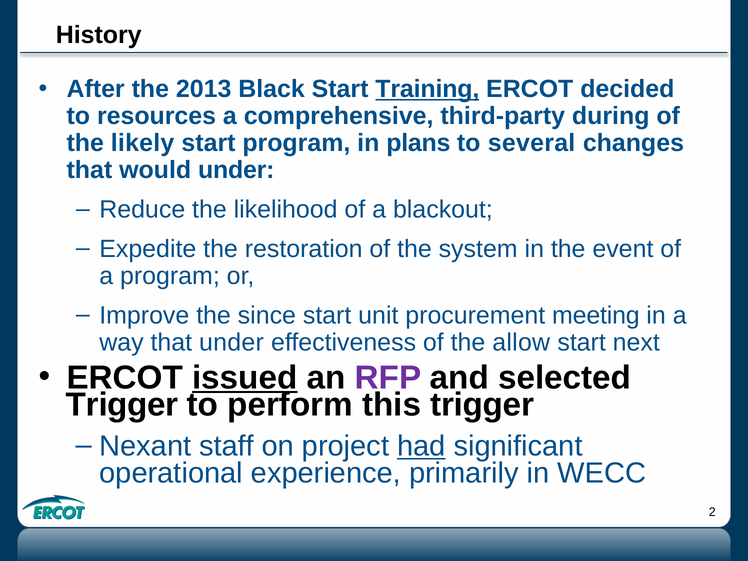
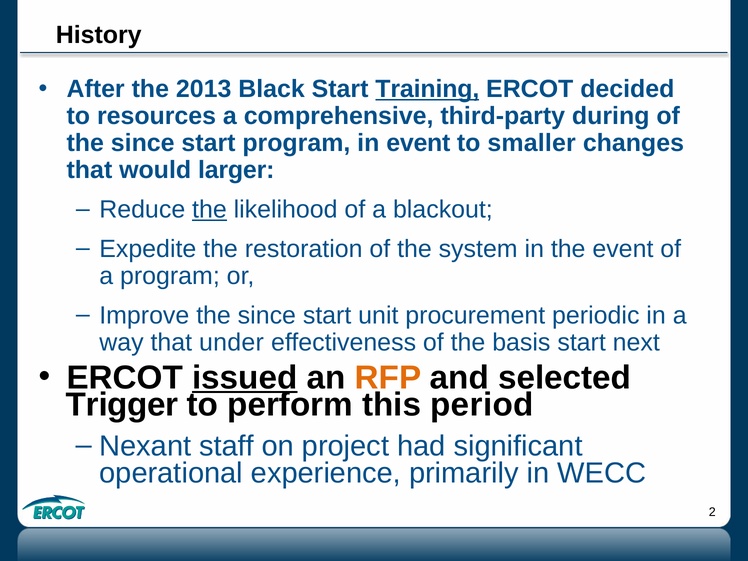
likely at (143, 143): likely -> since
in plans: plans -> event
several: several -> smaller
would under: under -> larger
the at (209, 210) underline: none -> present
meeting: meeting -> periodic
allow: allow -> basis
RFP colour: purple -> orange
this trigger: trigger -> period
had underline: present -> none
